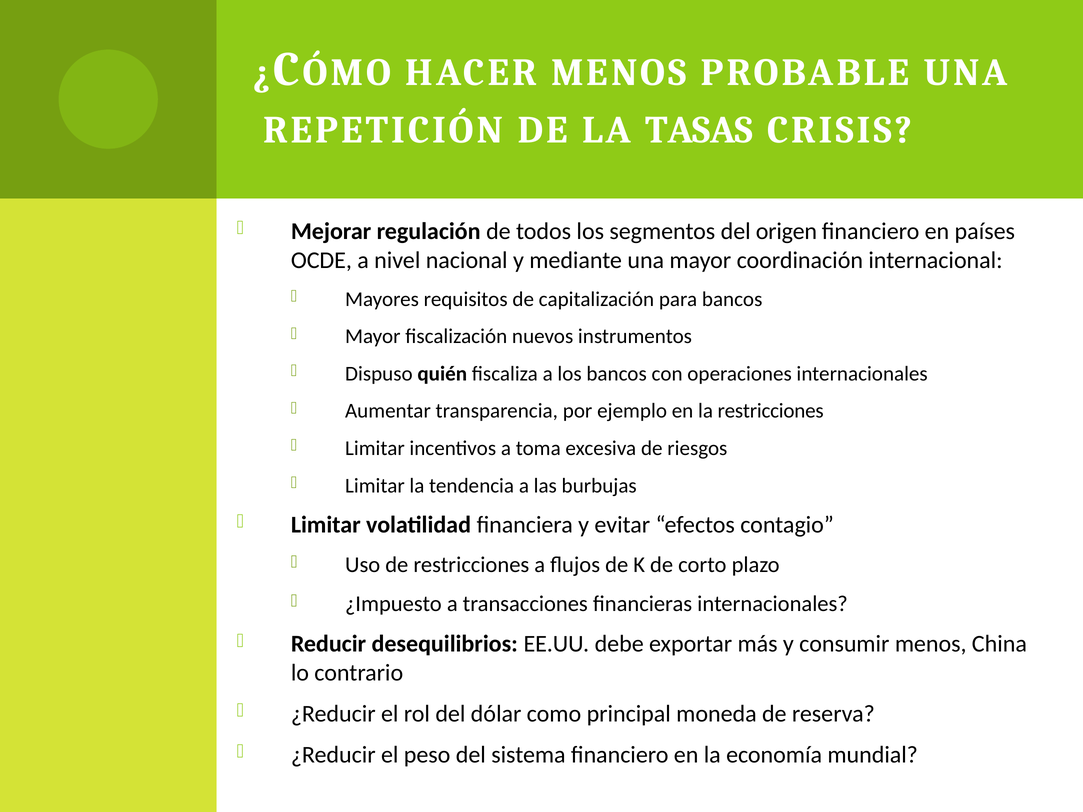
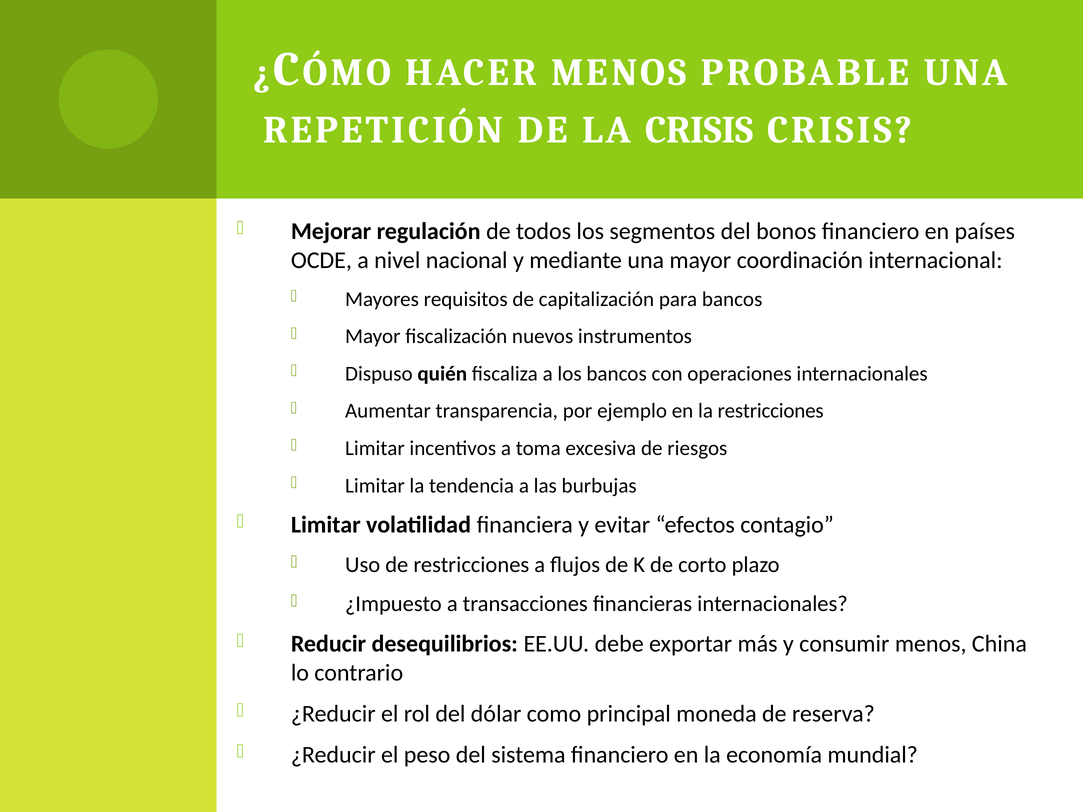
LA TASAS: TASAS -> CRISIS
origen: origen -> bonos
